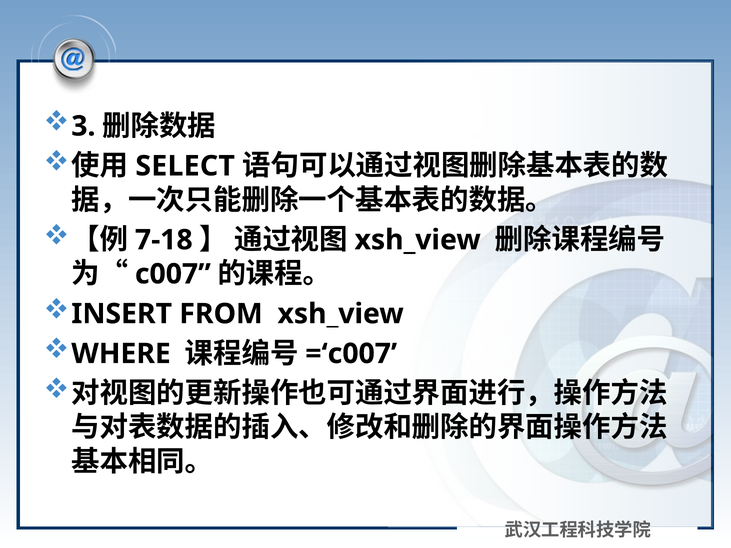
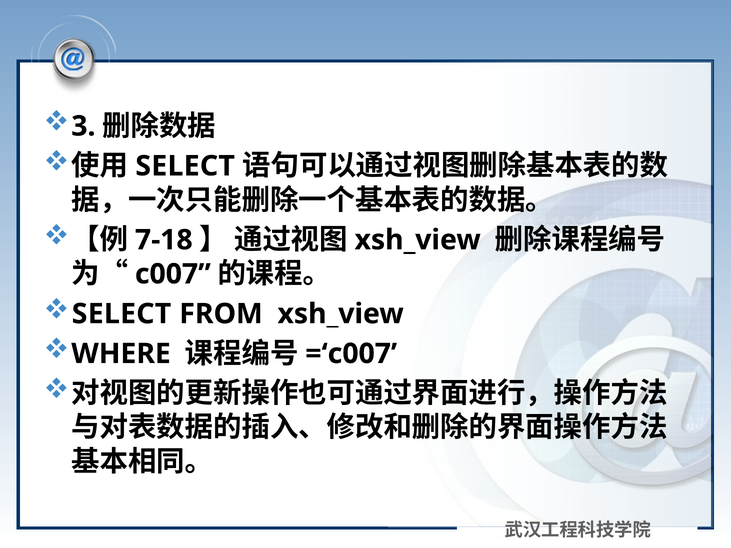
INSERT at (122, 314): INSERT -> SELECT
